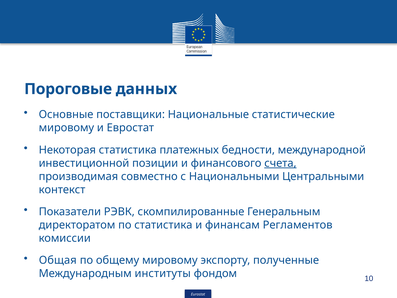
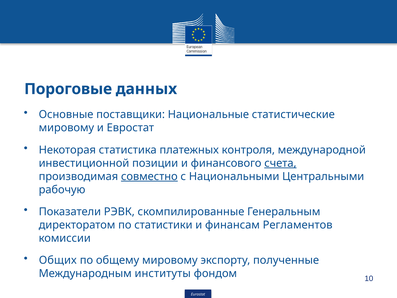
бедности: бедности -> контроля
совместно underline: none -> present
контекст: контекст -> рабочую
по статистика: статистика -> статистики
Общая: Общая -> Общих
